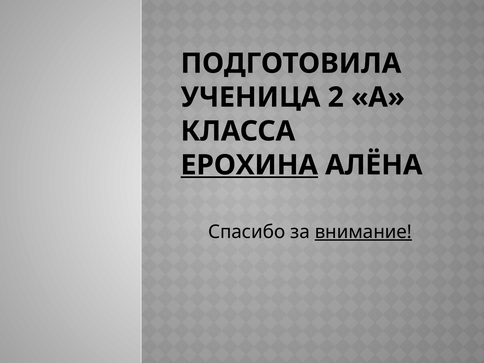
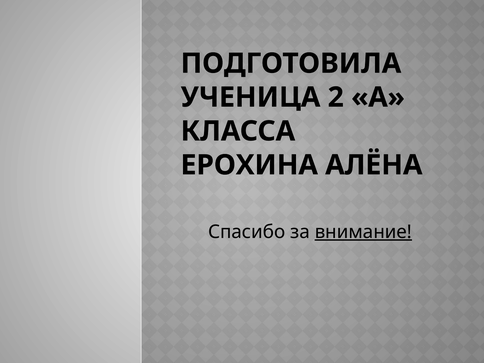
ЕРОХИНА underline: present -> none
